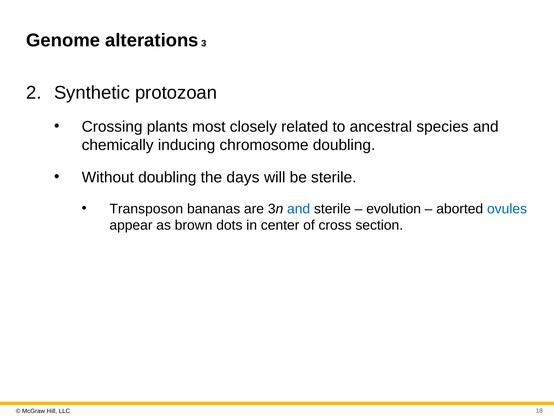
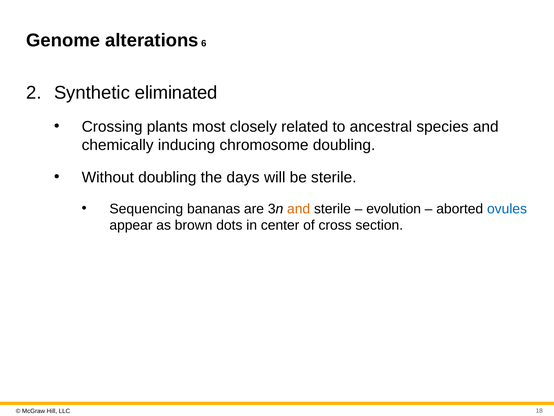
3: 3 -> 6
protozoan: protozoan -> eliminated
Transposon: Transposon -> Sequencing
and at (299, 209) colour: blue -> orange
